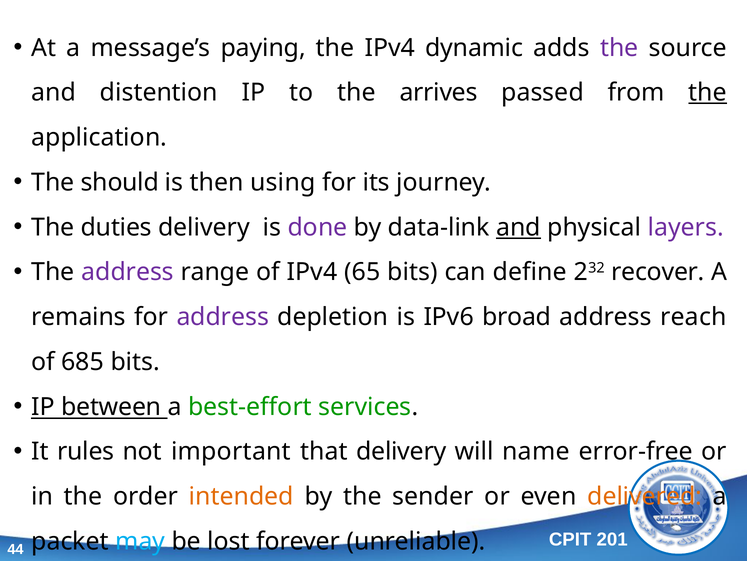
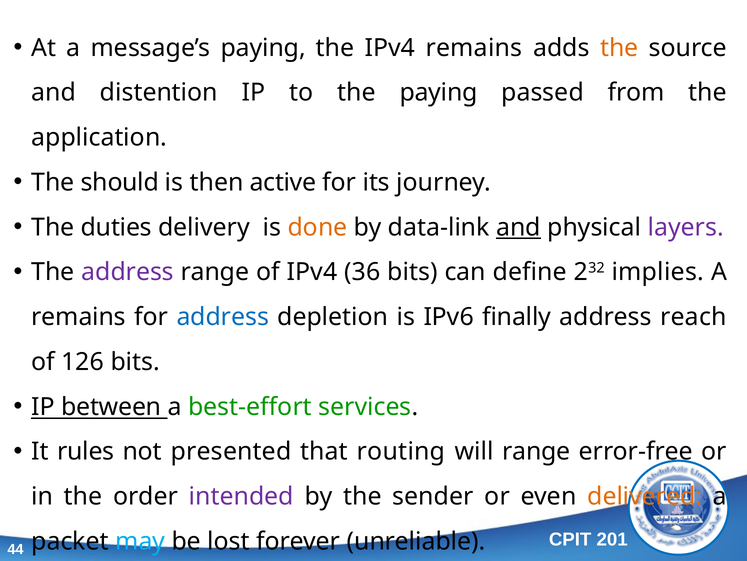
IPv4 dynamic: dynamic -> remains
the at (619, 48) colour: purple -> orange
the arrives: arrives -> paying
the at (708, 93) underline: present -> none
using: using -> active
done colour: purple -> orange
65: 65 -> 36
recover: recover -> implies
address at (223, 317) colour: purple -> blue
broad: broad -> finally
685: 685 -> 126
important: important -> presented
that delivery: delivery -> routing
will name: name -> range
intended colour: orange -> purple
